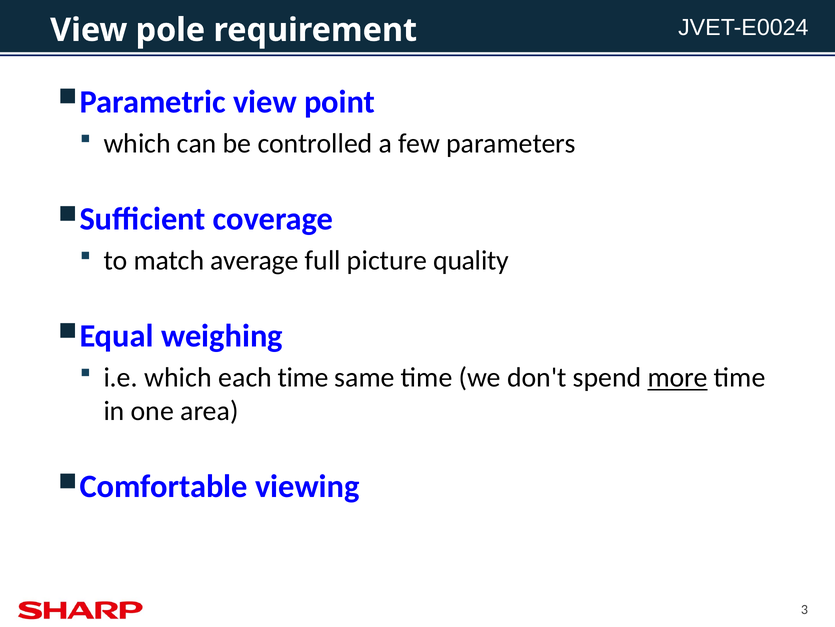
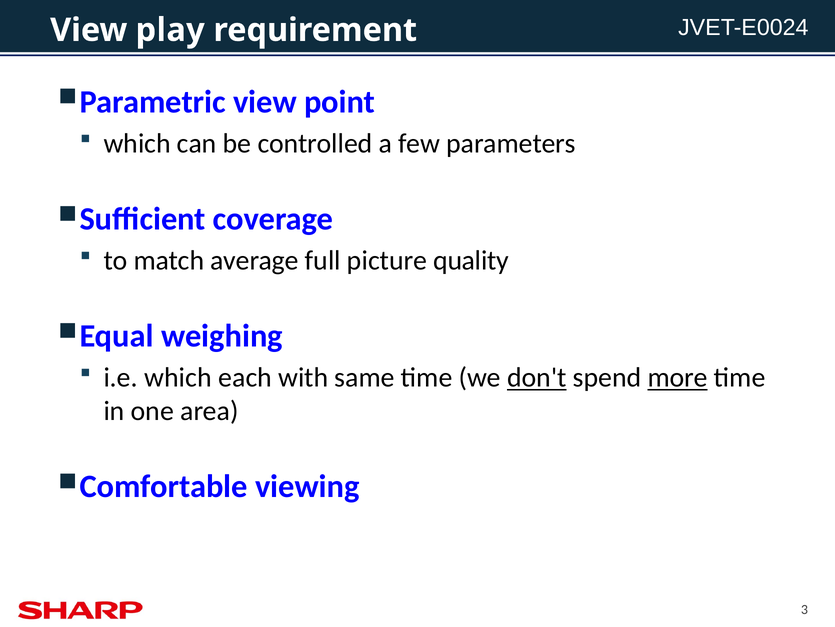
pole: pole -> play
each time: time -> with
don't underline: none -> present
